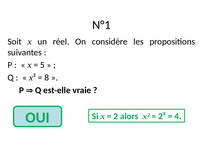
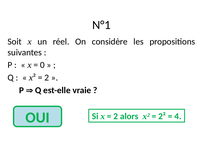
5: 5 -> 0
8 at (47, 78): 8 -> 2
